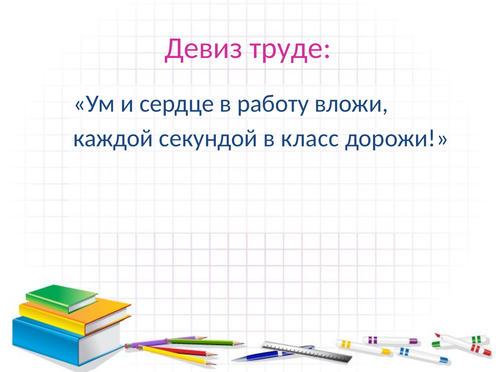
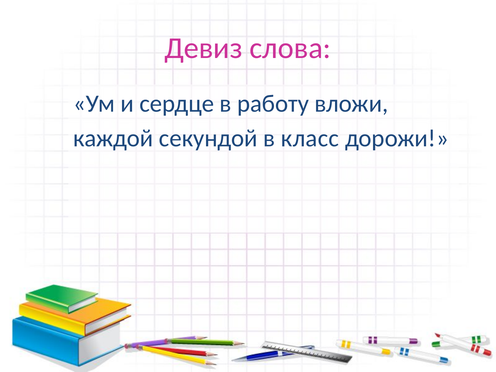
труде: труде -> слова
